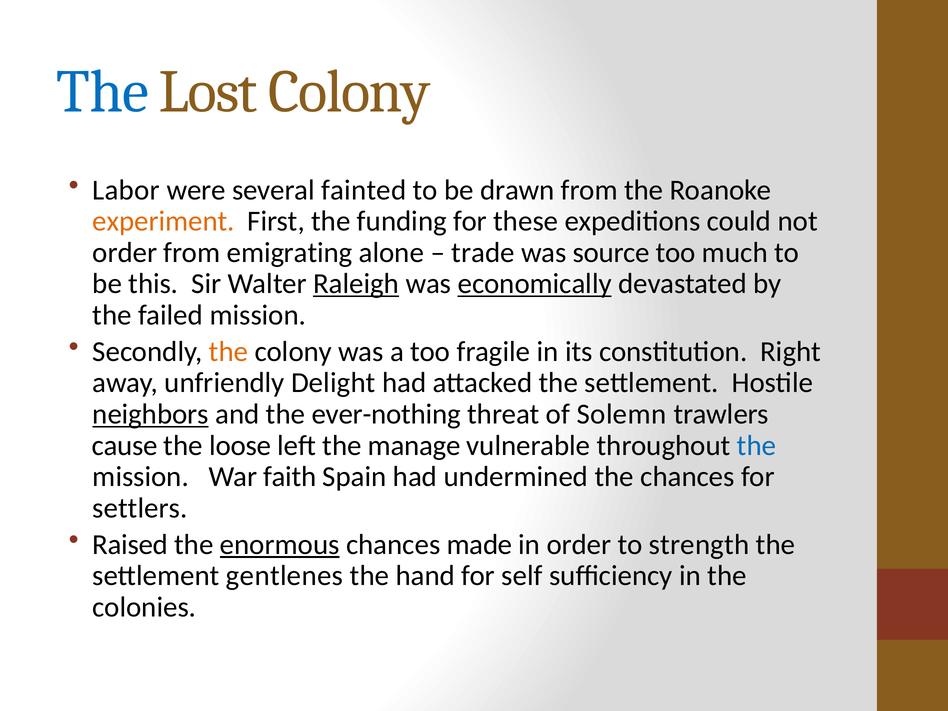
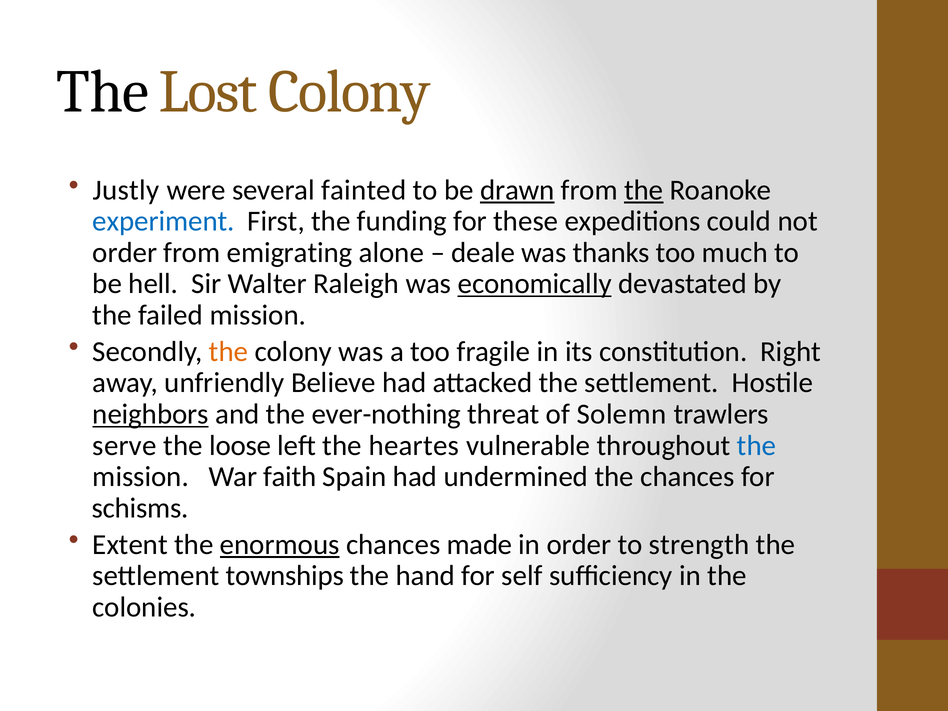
The at (103, 92) colour: blue -> black
Labor: Labor -> Justly
drawn underline: none -> present
the at (644, 190) underline: none -> present
experiment colour: orange -> blue
trade: trade -> deale
source: source -> thanks
this: this -> hell
Raleigh underline: present -> none
Delight: Delight -> Believe
cause: cause -> serve
manage: manage -> heartes
settlers: settlers -> schisms
Raised: Raised -> Extent
gentlenes: gentlenes -> townships
